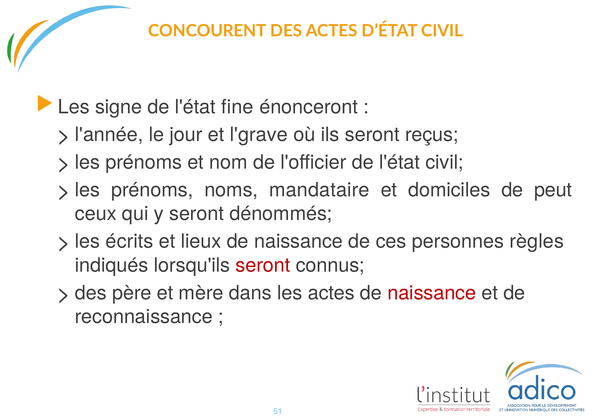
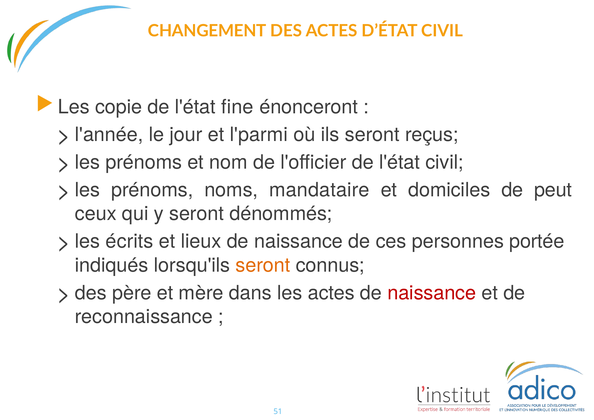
CONCOURENT: CONCOURENT -> CHANGEMENT
signe: signe -> copie
l'grave: l'grave -> l'parmi
règles: règles -> portée
seront at (263, 265) colour: red -> orange
